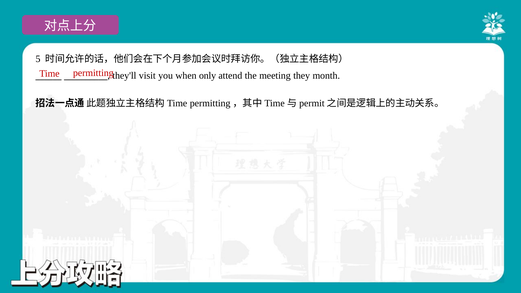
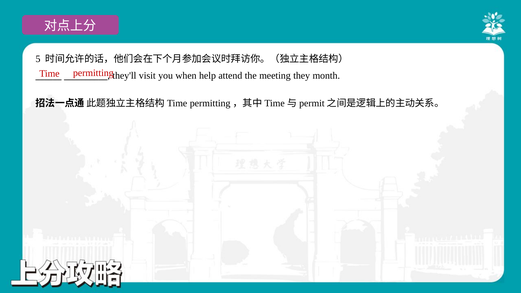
only: only -> help
